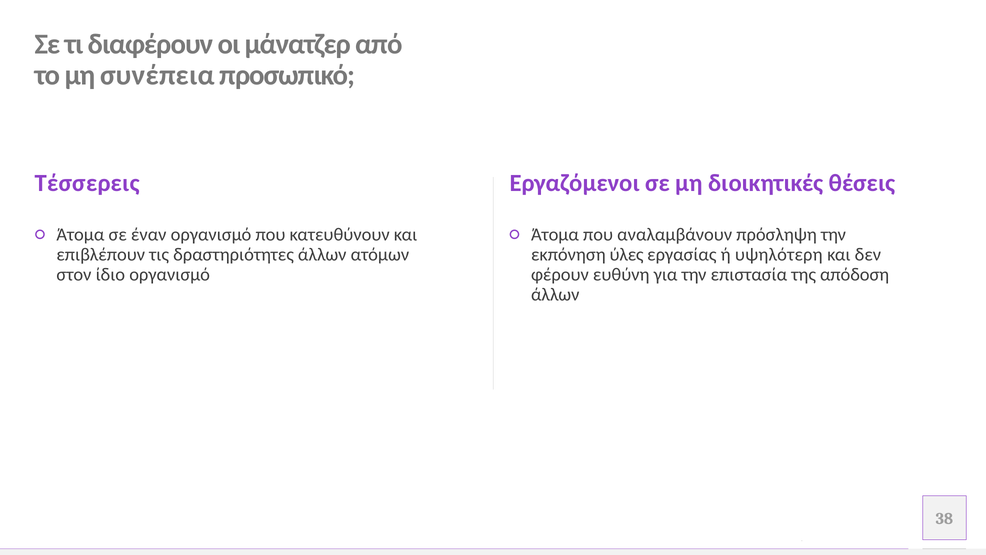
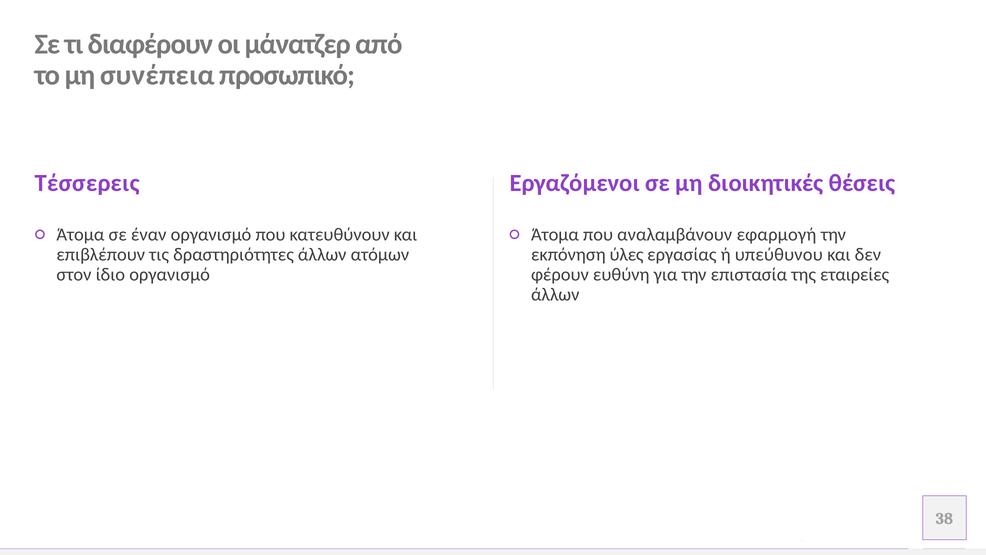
πρόσληψη: πρόσληψη -> εφαρμογή
υψηλότερη: υψηλότερη -> υπεύθυνου
απόδοση: απόδοση -> εταιρείες
